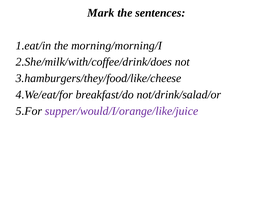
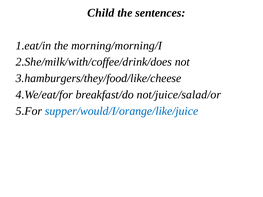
Mark: Mark -> Child
not/drink/salad/or: not/drink/salad/or -> not/juice/salad/or
supper/would/I/orange/like/juice colour: purple -> blue
